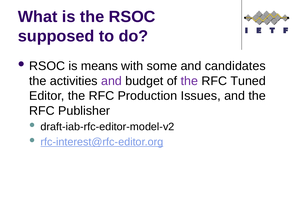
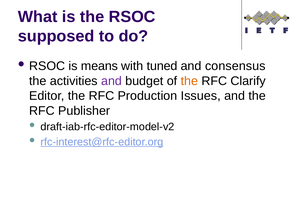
some: some -> tuned
candidates: candidates -> consensus
the at (189, 81) colour: purple -> orange
Tuned: Tuned -> Clarify
